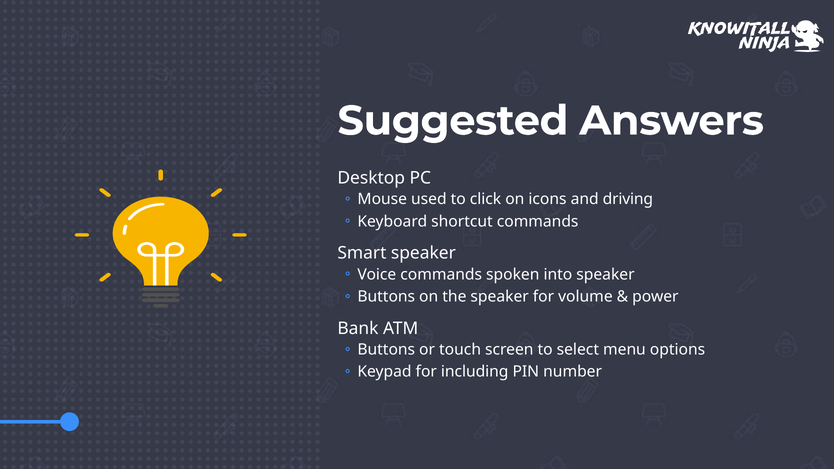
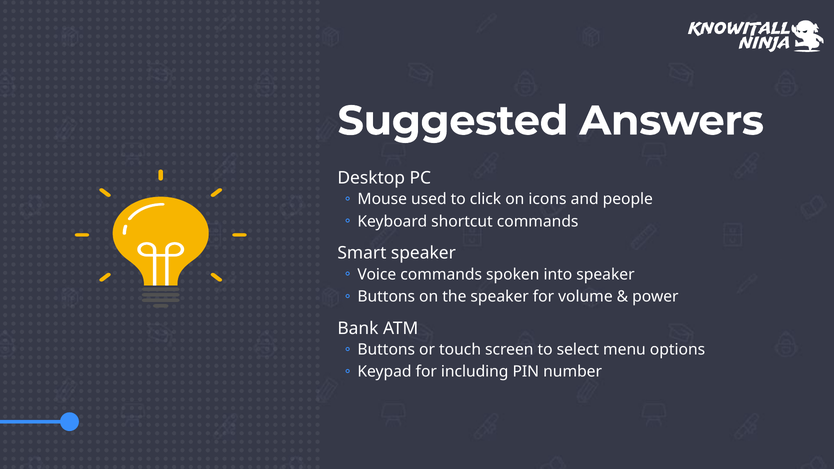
driving: driving -> people
